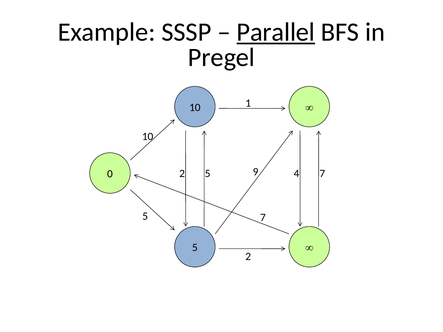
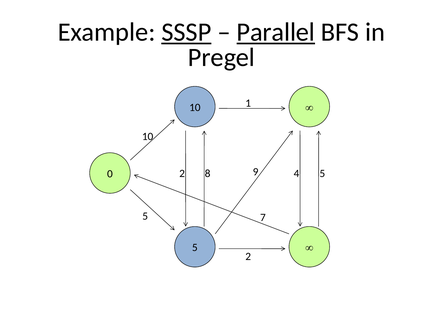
SSSP underline: none -> present
2 5: 5 -> 8
4 7: 7 -> 5
